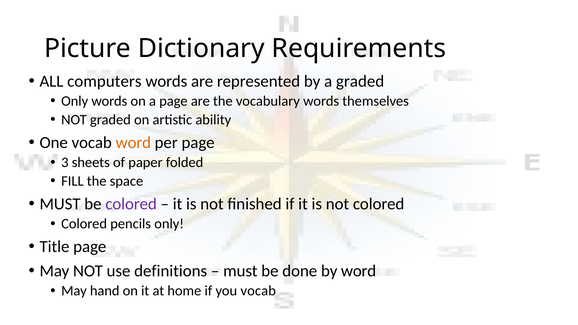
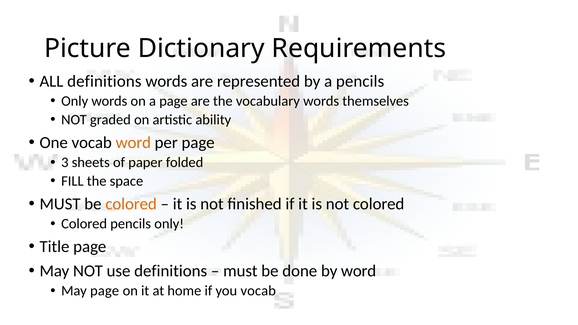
ALL computers: computers -> definitions
a graded: graded -> pencils
colored at (131, 204) colour: purple -> orange
May hand: hand -> page
